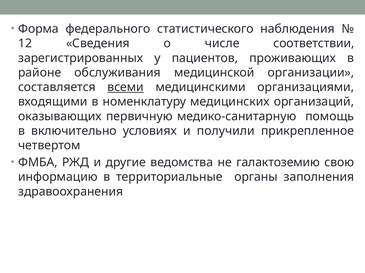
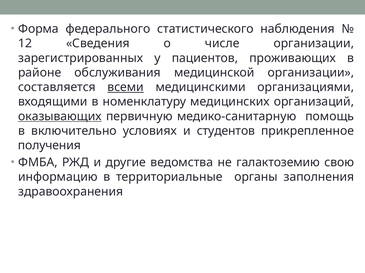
числе соответствии: соответствии -> организации
оказывающих underline: none -> present
получили: получили -> студентов
четвертом: четвертом -> получения
